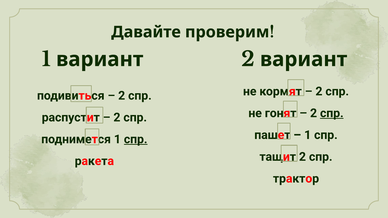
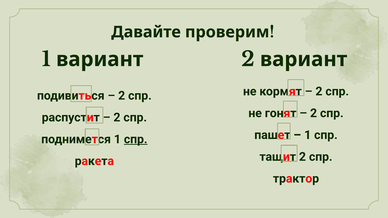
спр at (332, 113) underline: present -> none
